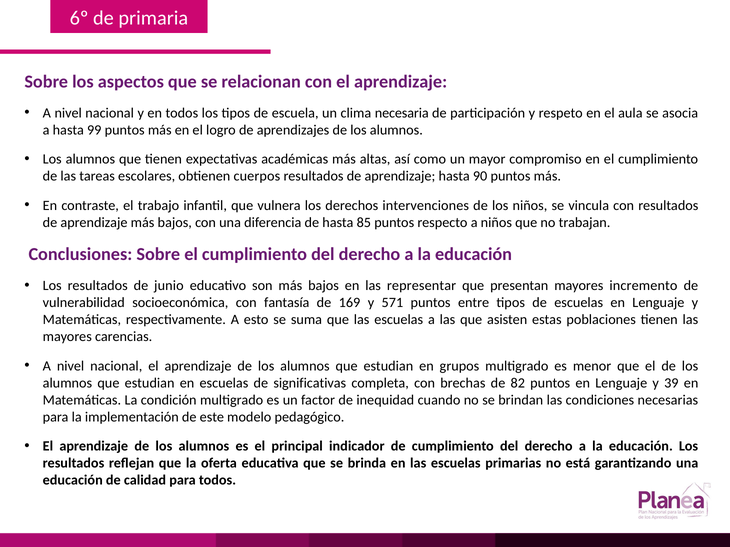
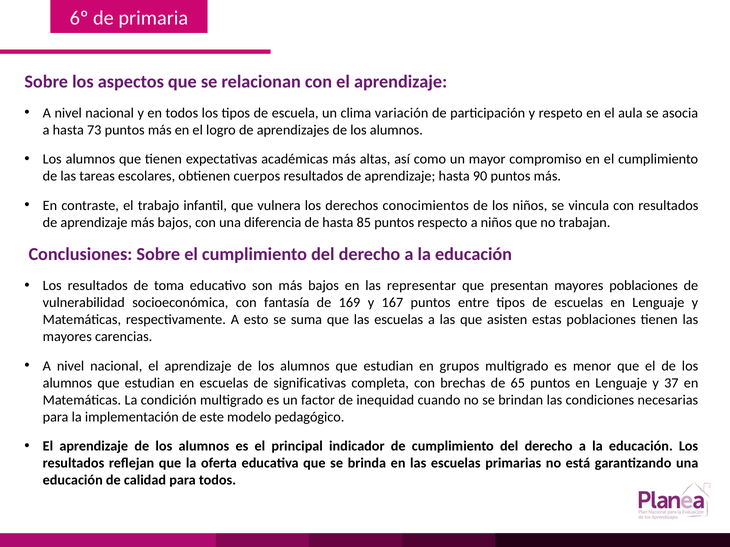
necesaria: necesaria -> variación
99: 99 -> 73
intervenciones: intervenciones -> conocimientos
junio: junio -> toma
mayores incremento: incremento -> poblaciones
571: 571 -> 167
82: 82 -> 65
39: 39 -> 37
